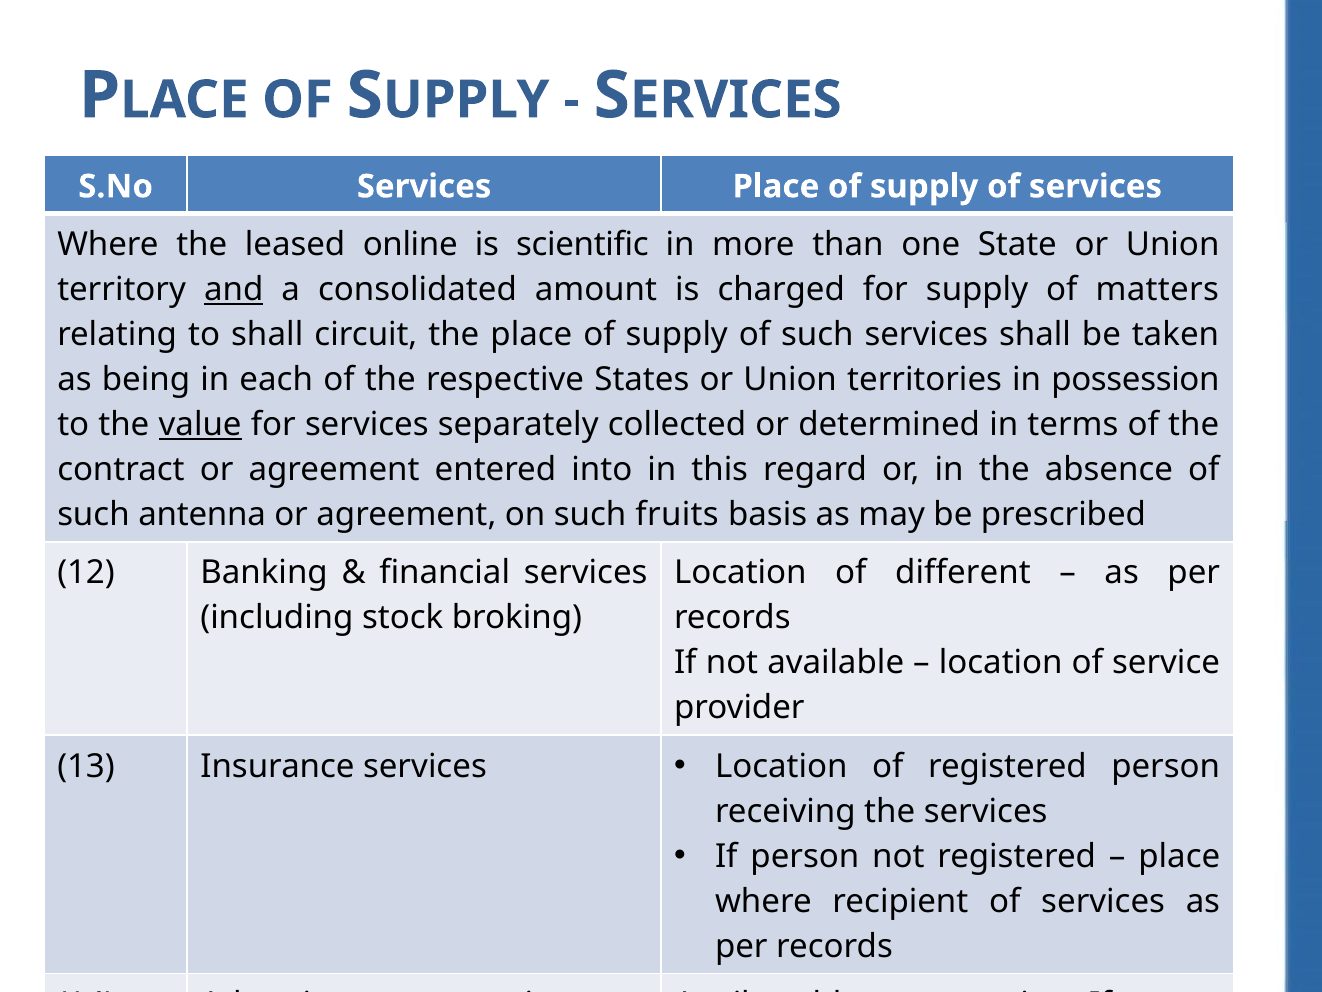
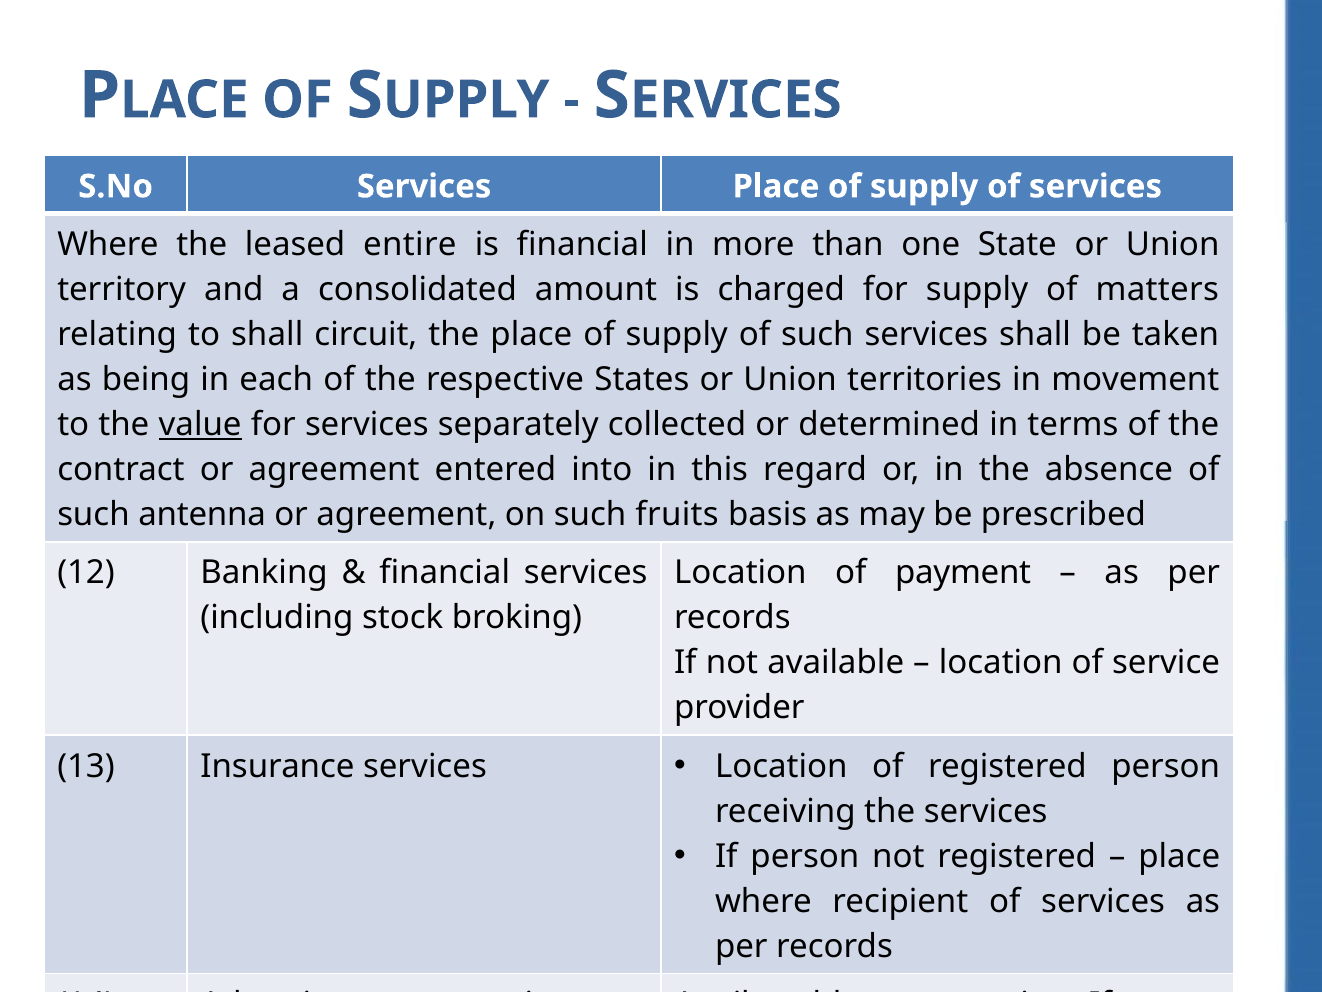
online: online -> entire
is scientific: scientific -> financial
and underline: present -> none
possession: possession -> movement
different: different -> payment
